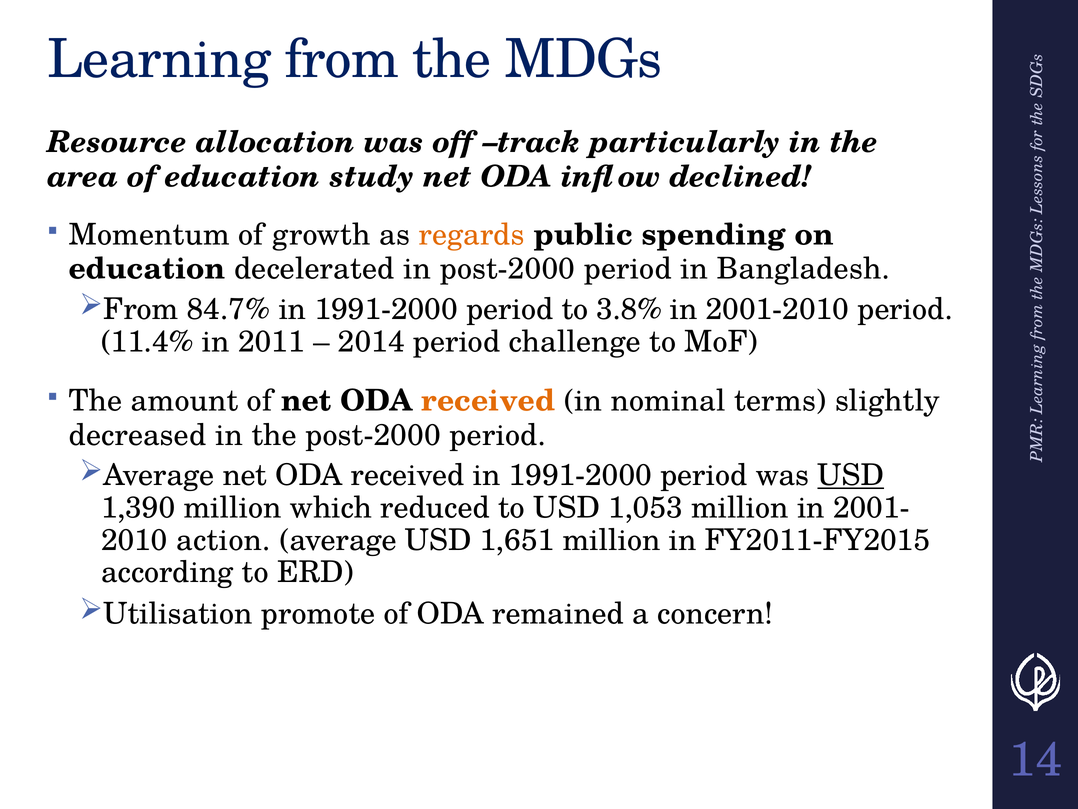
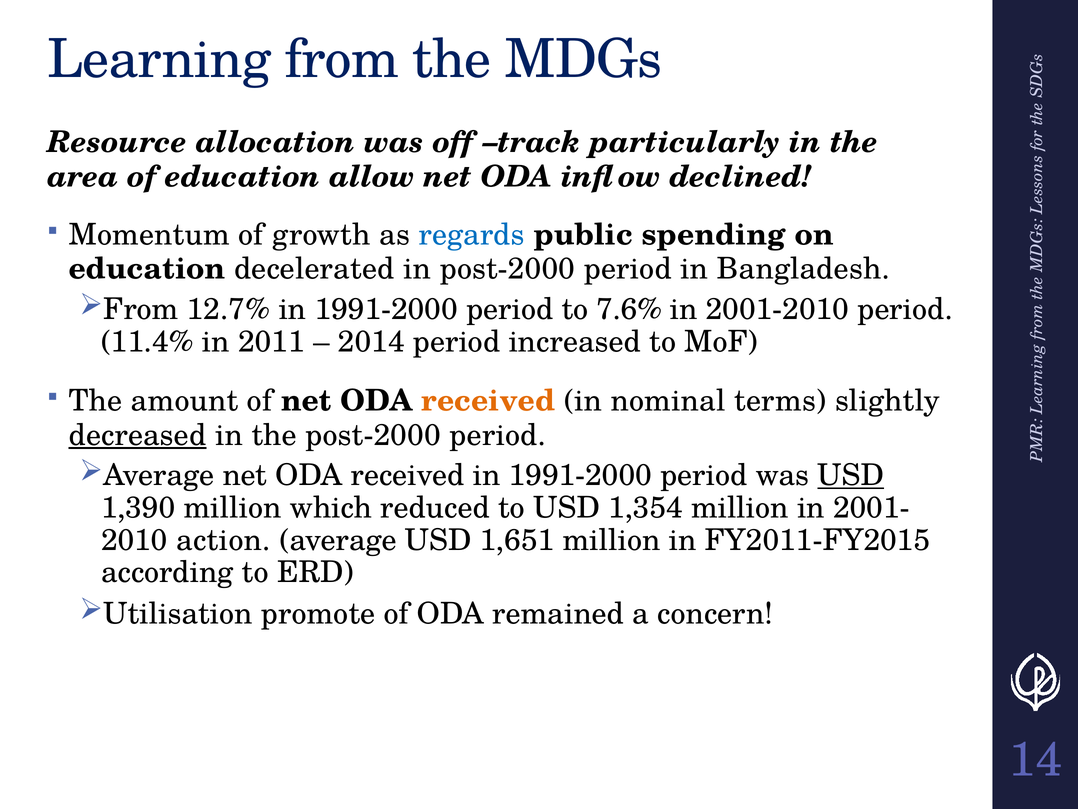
study: study -> allow
regards colour: orange -> blue
84.7%: 84.7% -> 12.7%
3.8%: 3.8% -> 7.6%
challenge: challenge -> increased
decreased underline: none -> present
1,053: 1,053 -> 1,354
